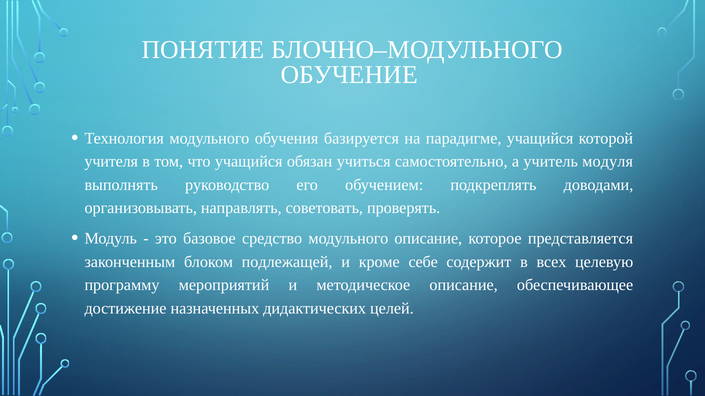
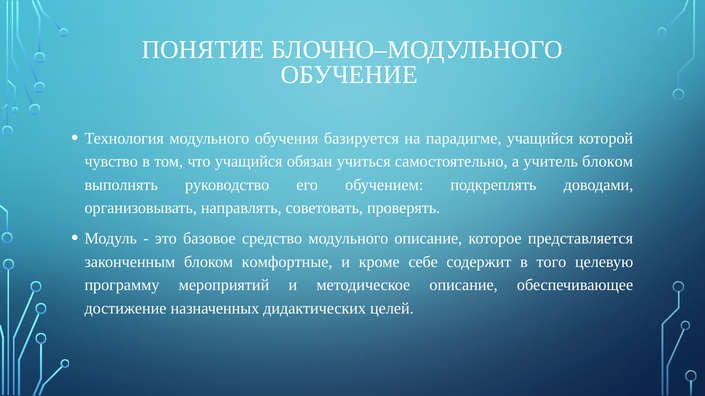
учителя: учителя -> чувство
учитель модуля: модуля -> блоком
подлежащей: подлежащей -> комфортные
всех: всех -> того
